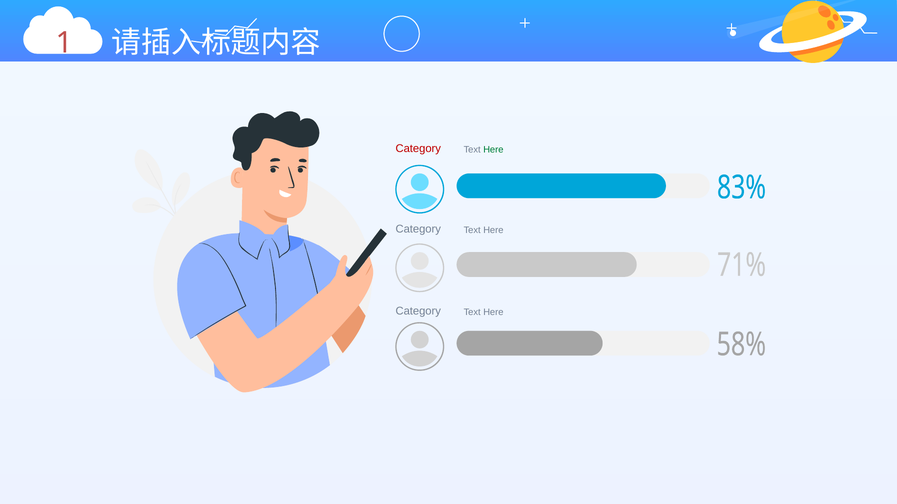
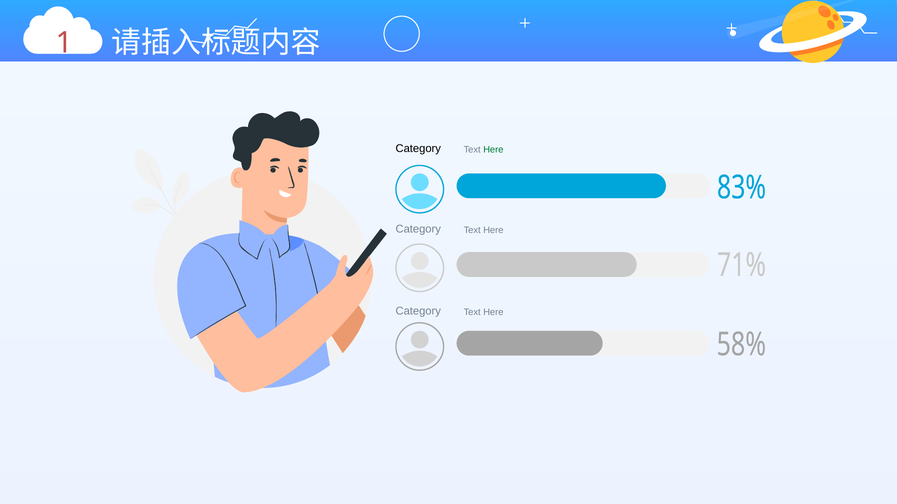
Category at (418, 149) colour: red -> black
